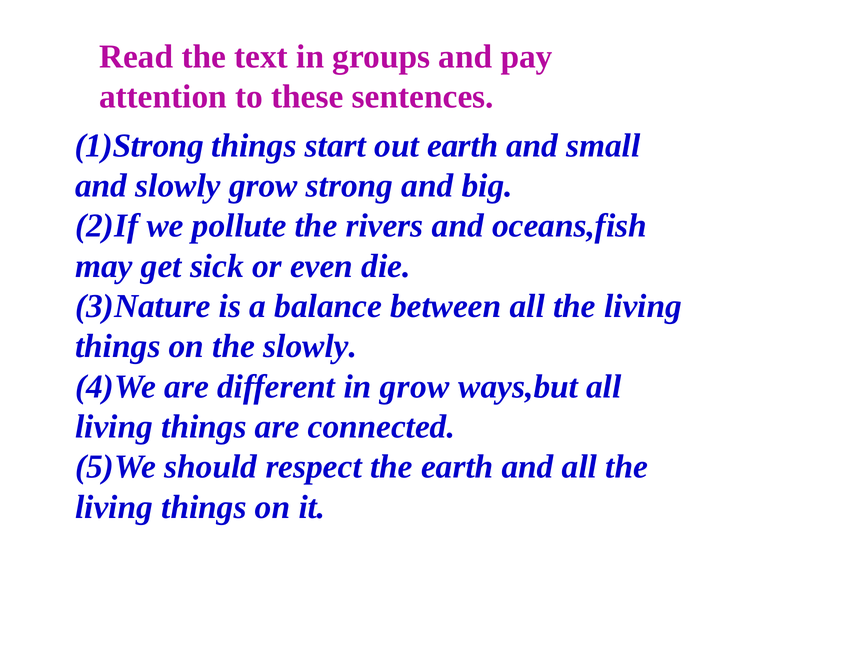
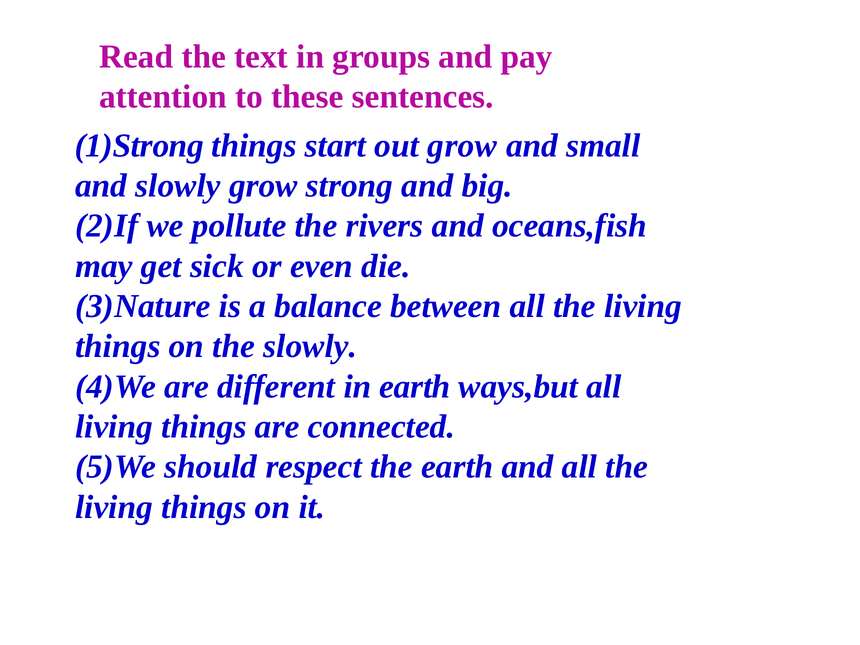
out earth: earth -> grow
in grow: grow -> earth
